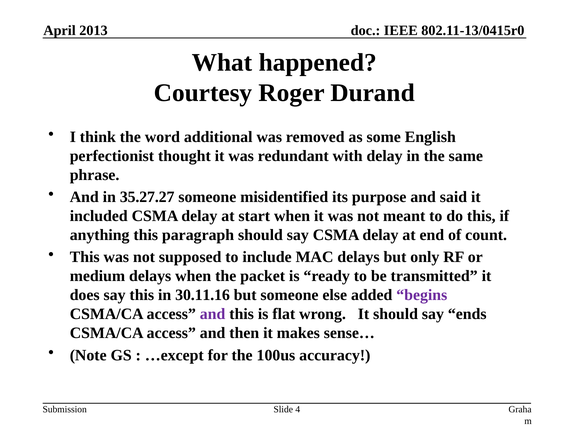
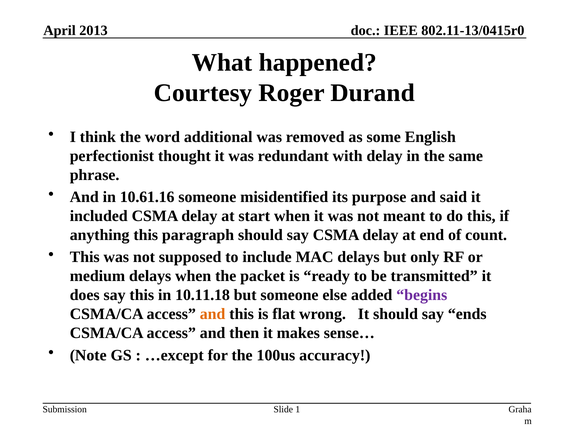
35.27.27: 35.27.27 -> 10.61.16
30.11.16: 30.11.16 -> 10.11.18
and at (213, 314) colour: purple -> orange
4: 4 -> 1
